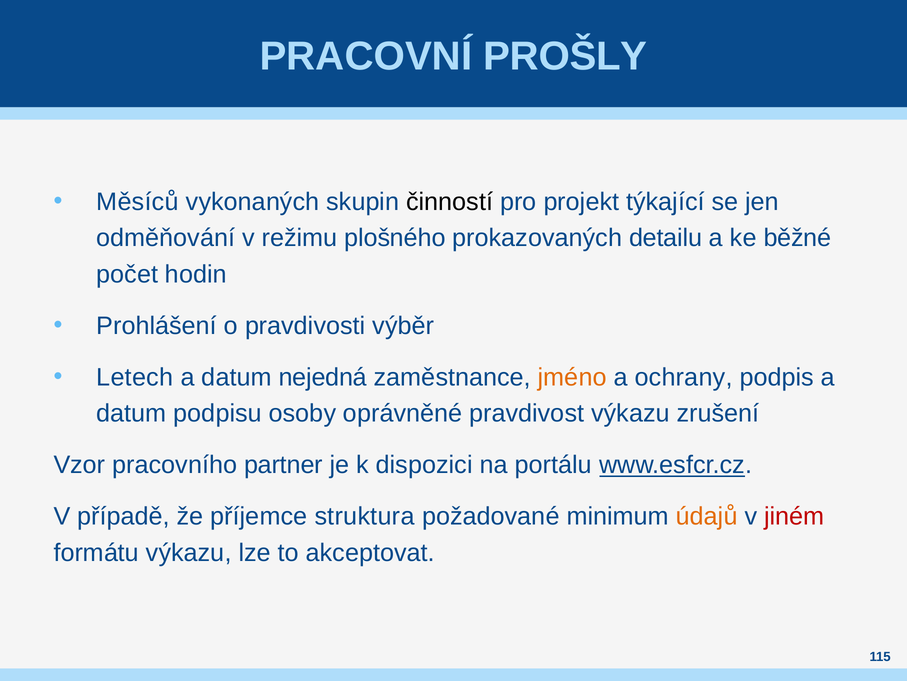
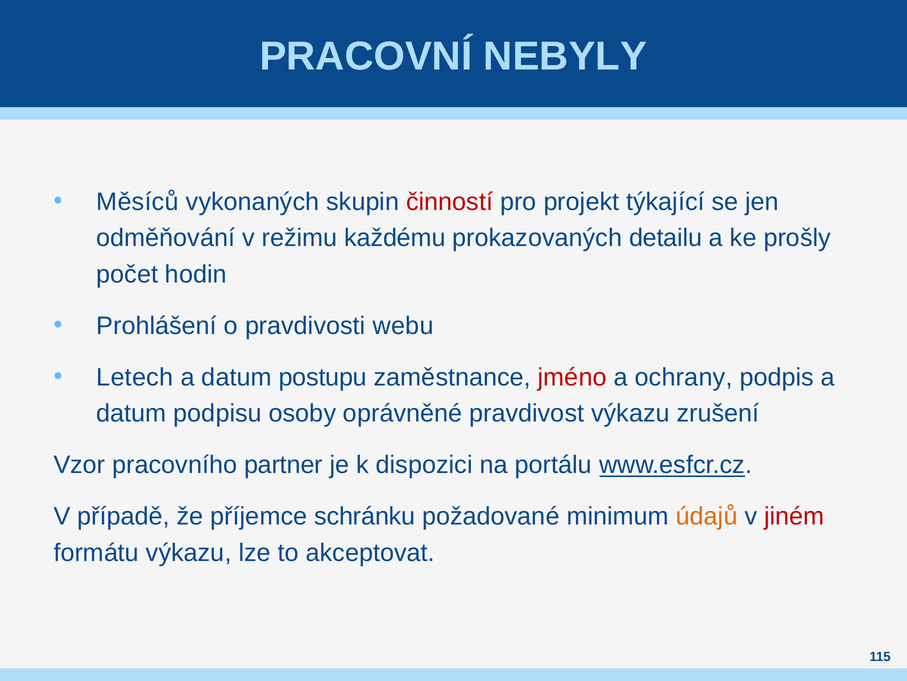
PROŠLY: PROŠLY -> NEBYLY
činností colour: black -> red
plošného: plošného -> každému
běžné: běžné -> prošly
výběr: výběr -> webu
nejedná: nejedná -> postupu
jméno colour: orange -> red
struktura: struktura -> schránku
